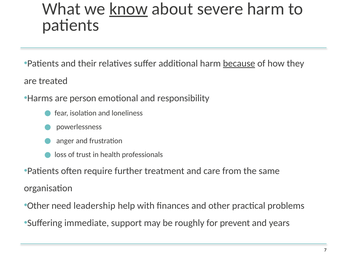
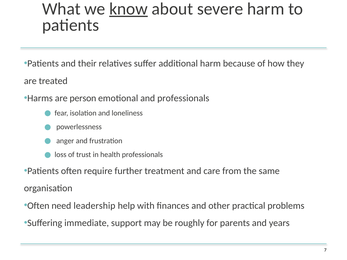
because underline: present -> none
and responsibility: responsibility -> professionals
Other at (38, 206): Other -> Often
prevent: prevent -> parents
